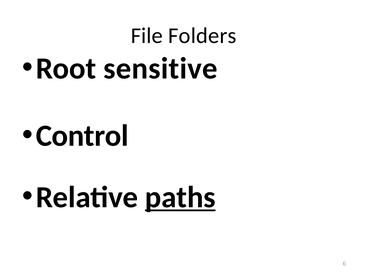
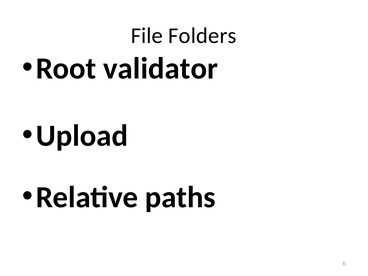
sensitive: sensitive -> validator
Control: Control -> Upload
paths underline: present -> none
